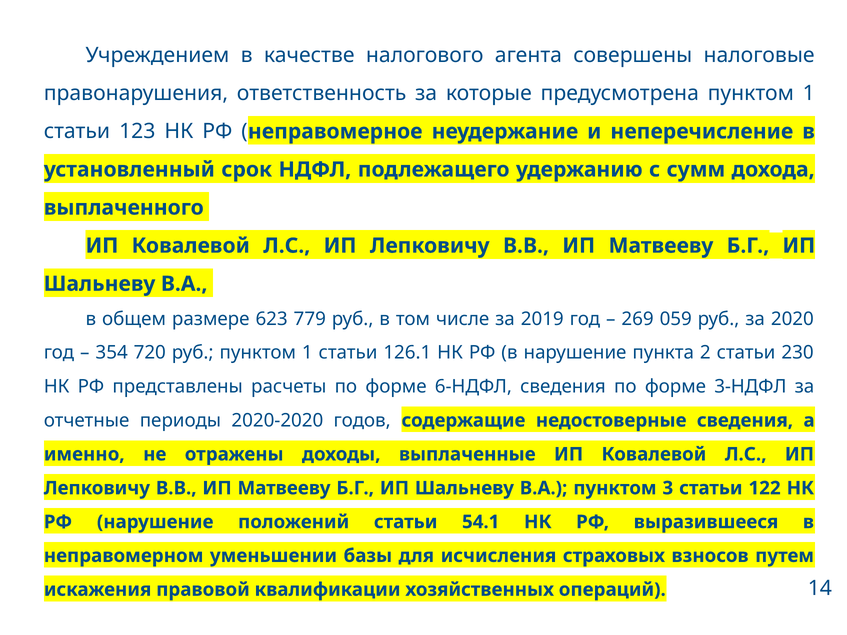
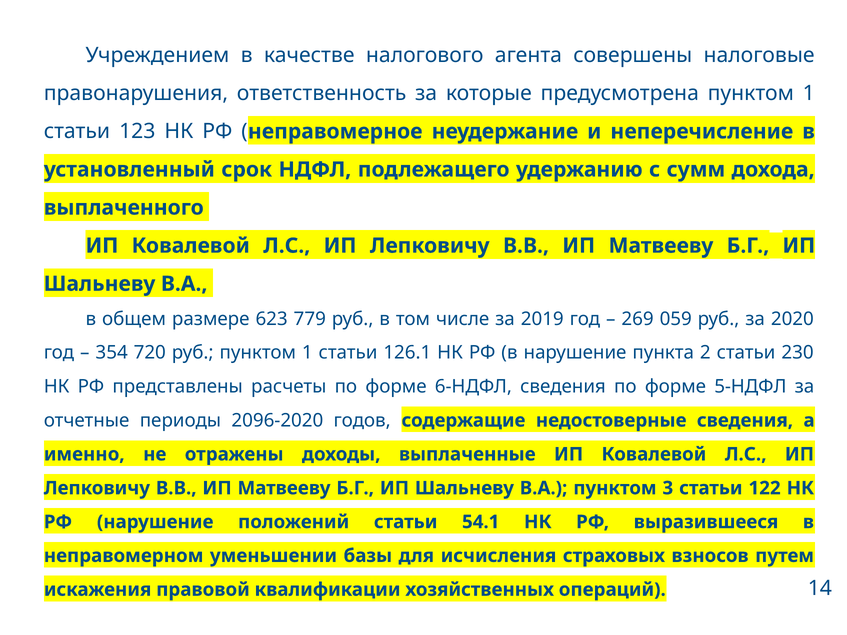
3-НДФЛ: 3-НДФЛ -> 5-НДФЛ
2020-2020: 2020-2020 -> 2096-2020
